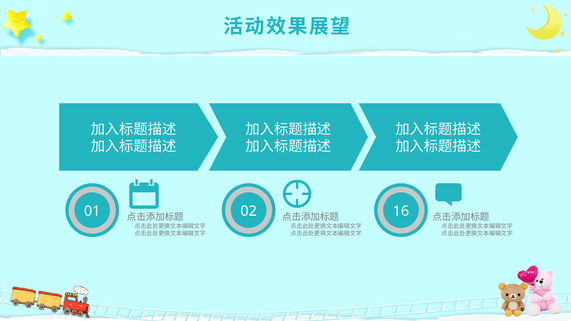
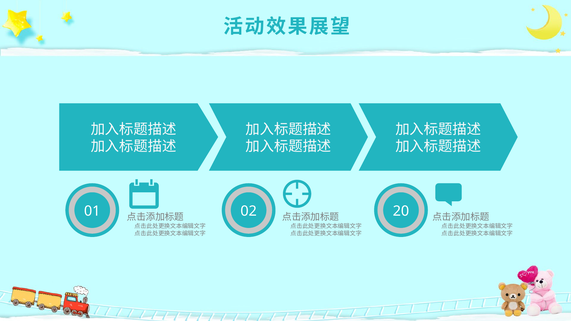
16: 16 -> 20
